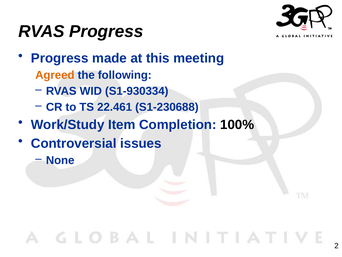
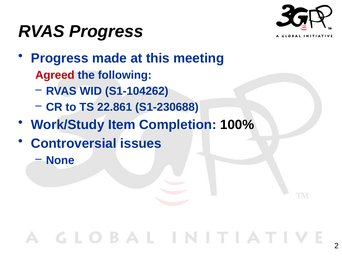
Agreed colour: orange -> red
S1-930334: S1-930334 -> S1-104262
22.461: 22.461 -> 22.861
